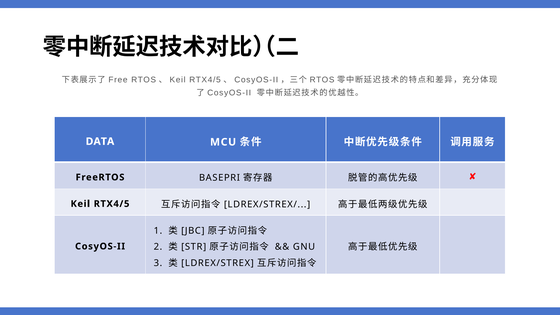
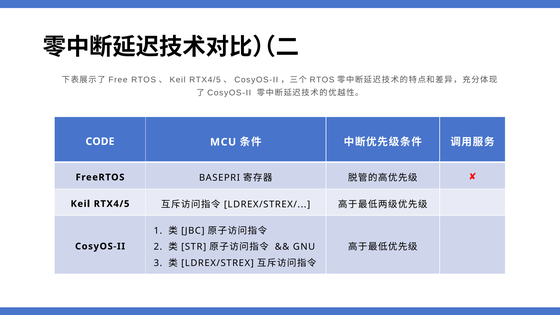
DATA: DATA -> CODE
